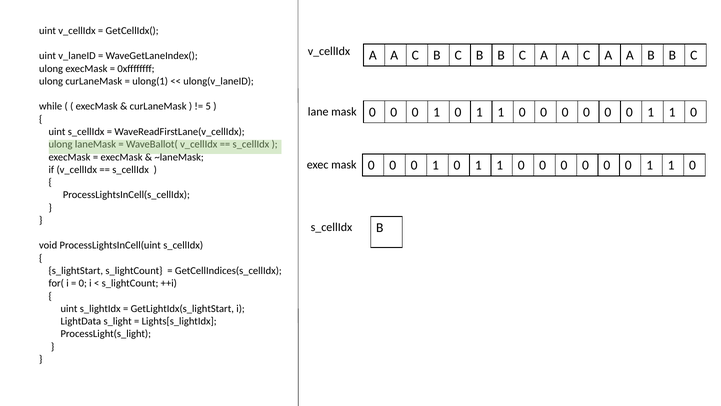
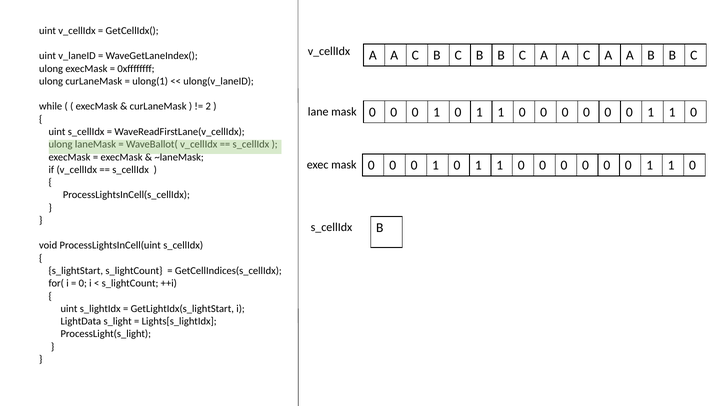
5: 5 -> 2
